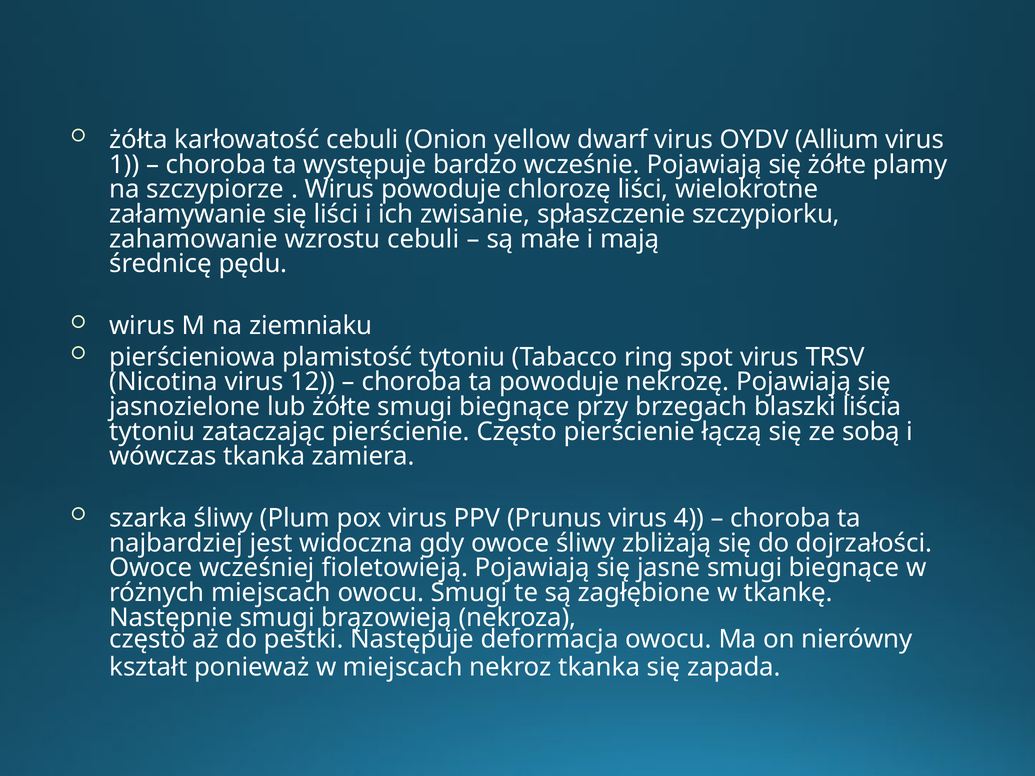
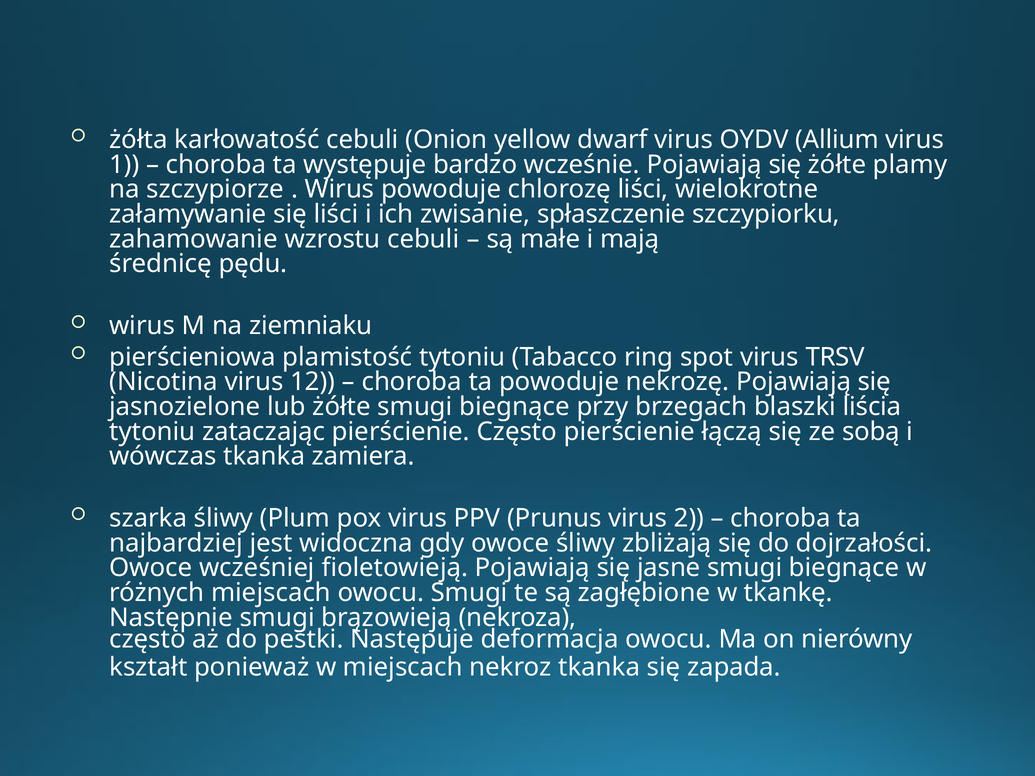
4: 4 -> 2
